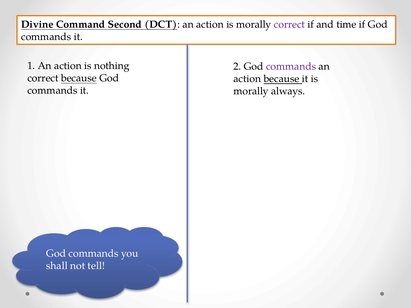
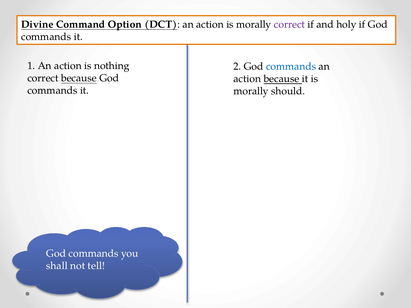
Second: Second -> Option
time: time -> holy
commands at (291, 66) colour: purple -> blue
always: always -> should
